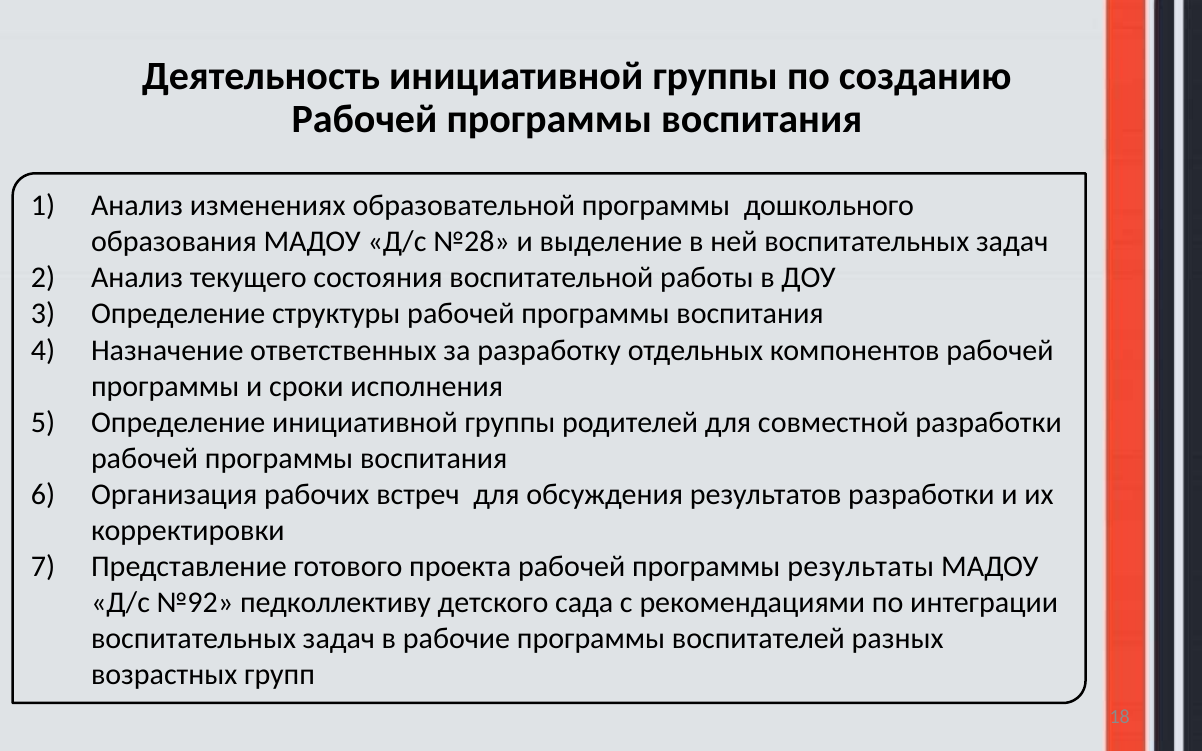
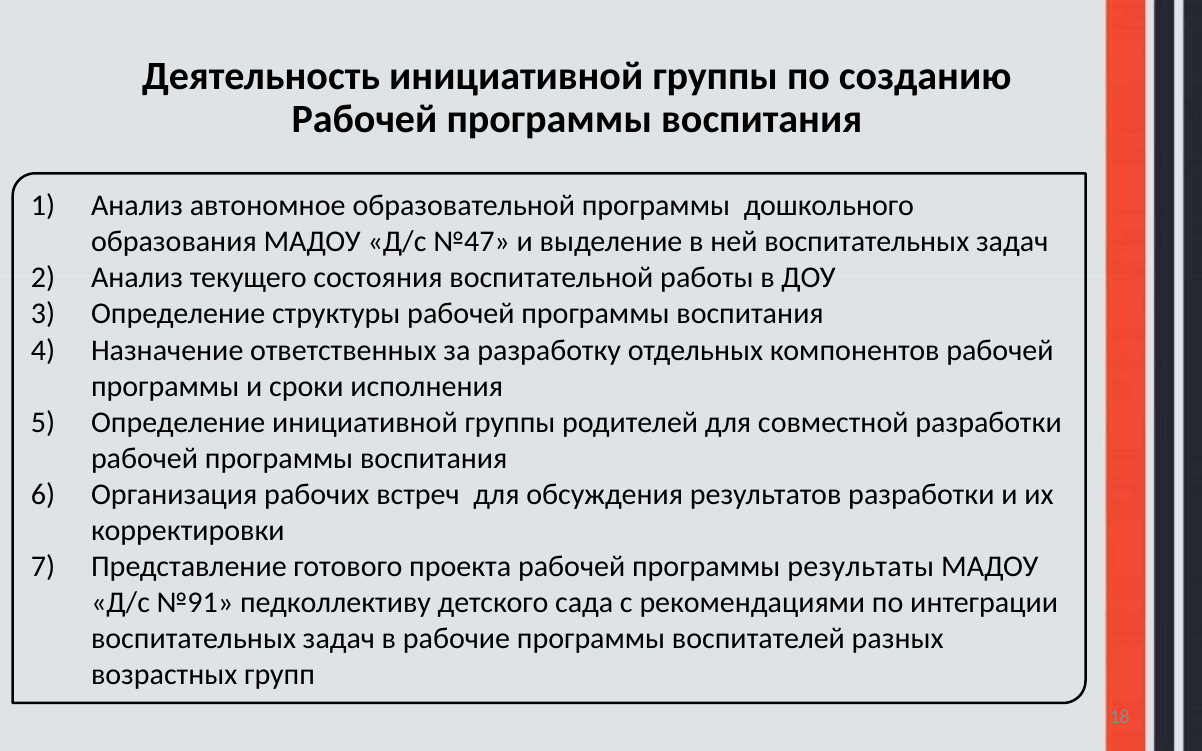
изменениях: изменениях -> автономное
№28: №28 -> №47
№92: №92 -> №91
